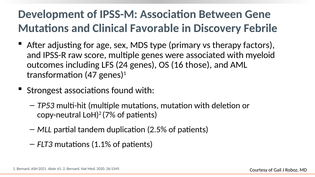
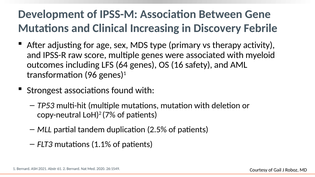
Favorable: Favorable -> Increasing
factors: factors -> activity
24: 24 -> 64
those: those -> safety
47: 47 -> 96
